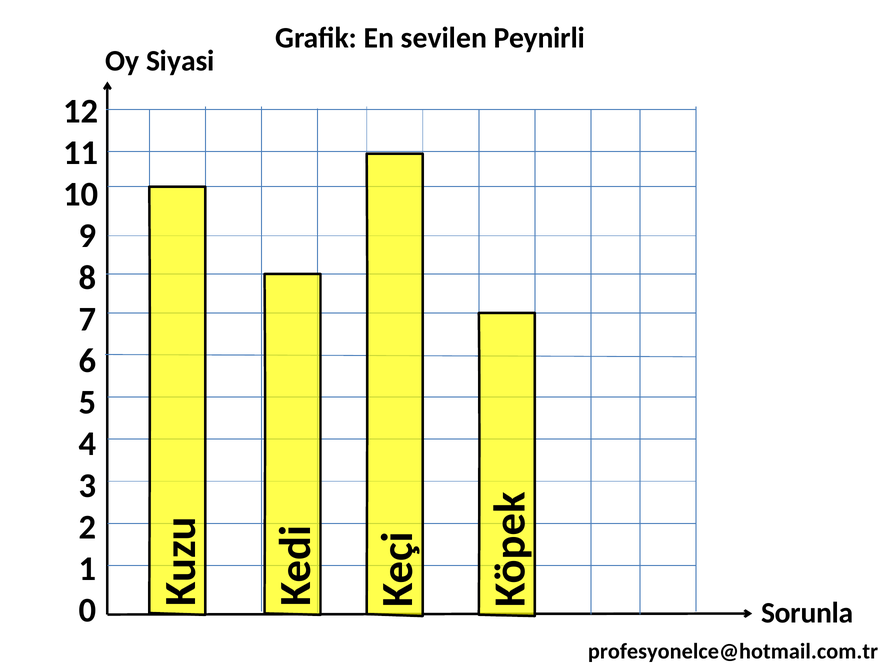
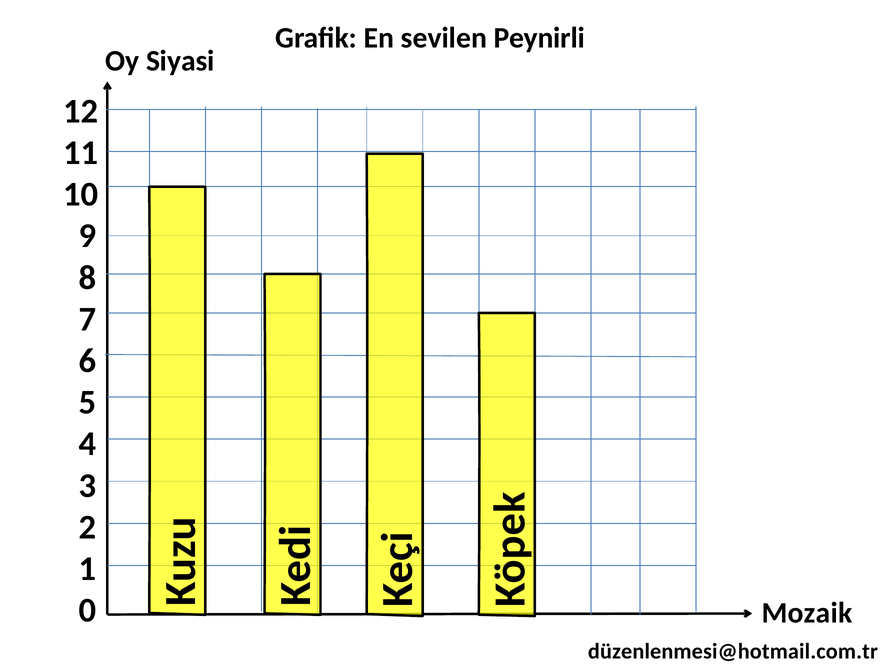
Sorunla: Sorunla -> Mozaik
profesyonelce@hotmail.com.tr: profesyonelce@hotmail.com.tr -> düzenlenmesi@hotmail.com.tr
